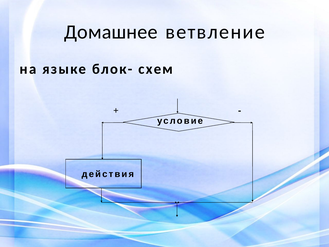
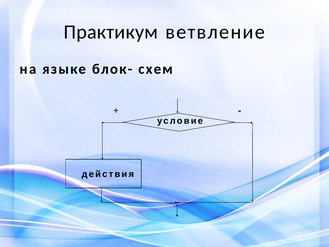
Домашнее: Домашнее -> Практикум
